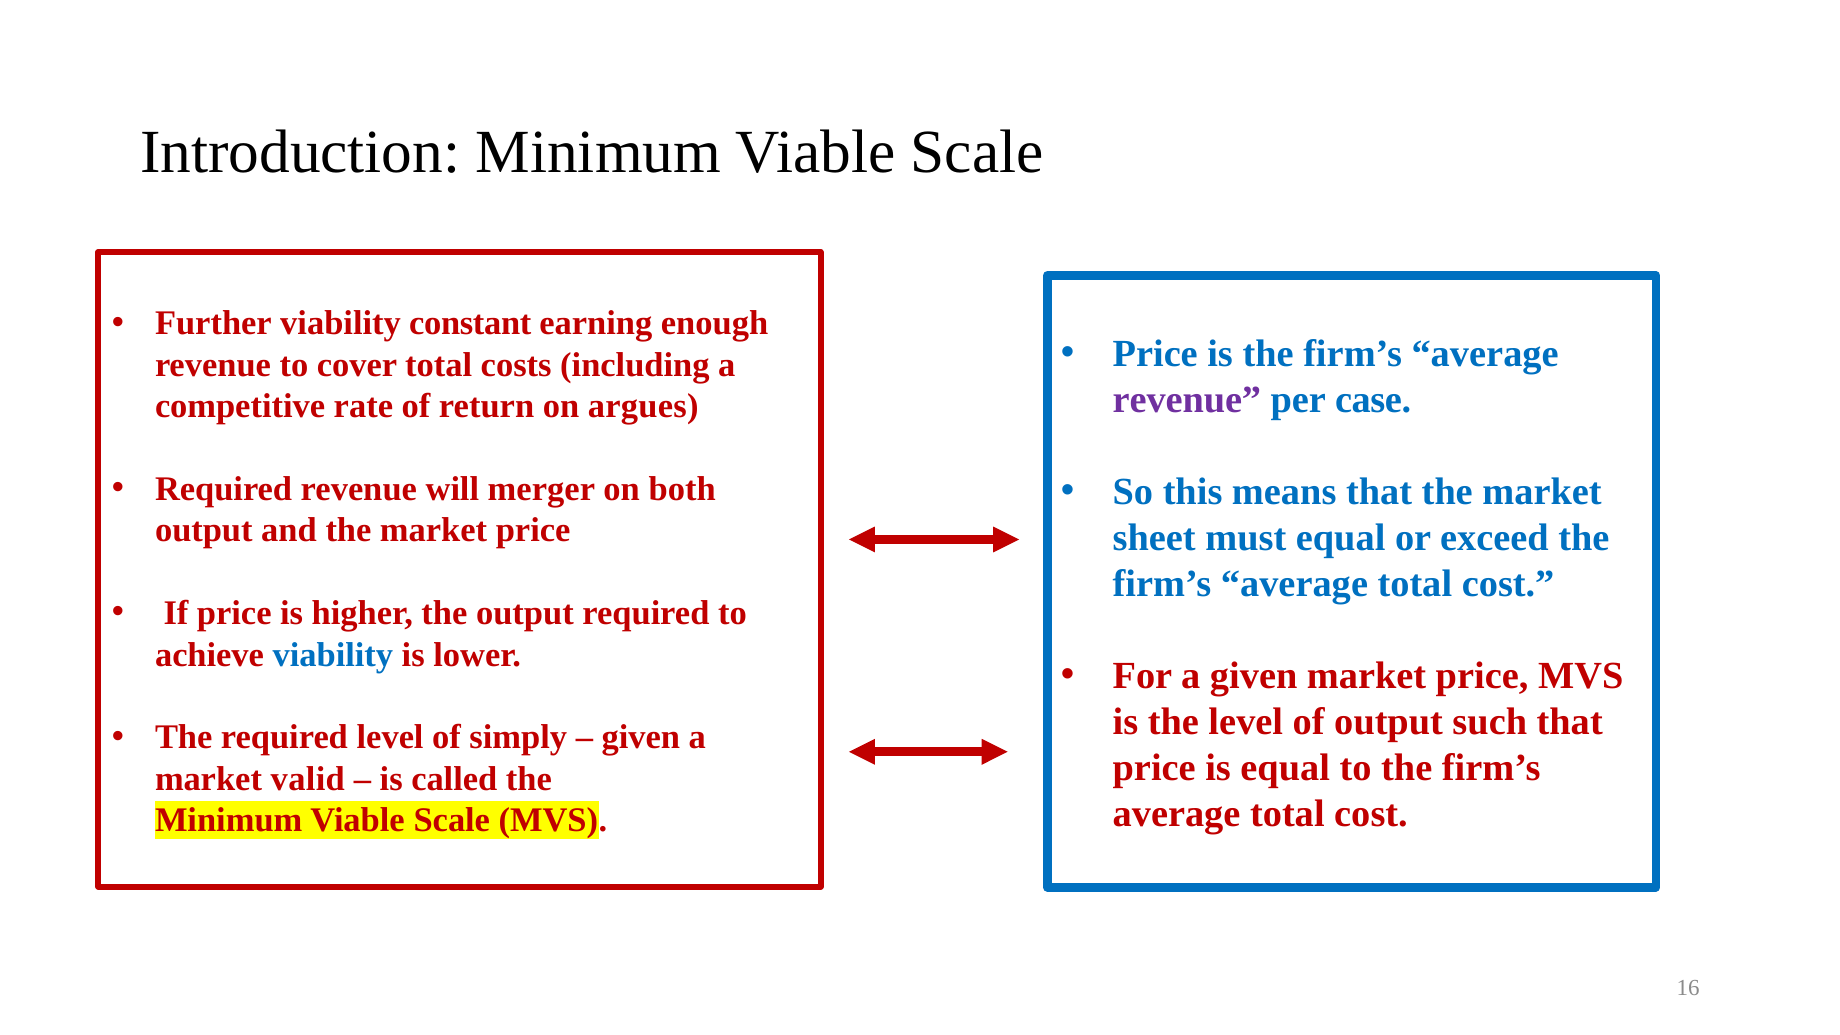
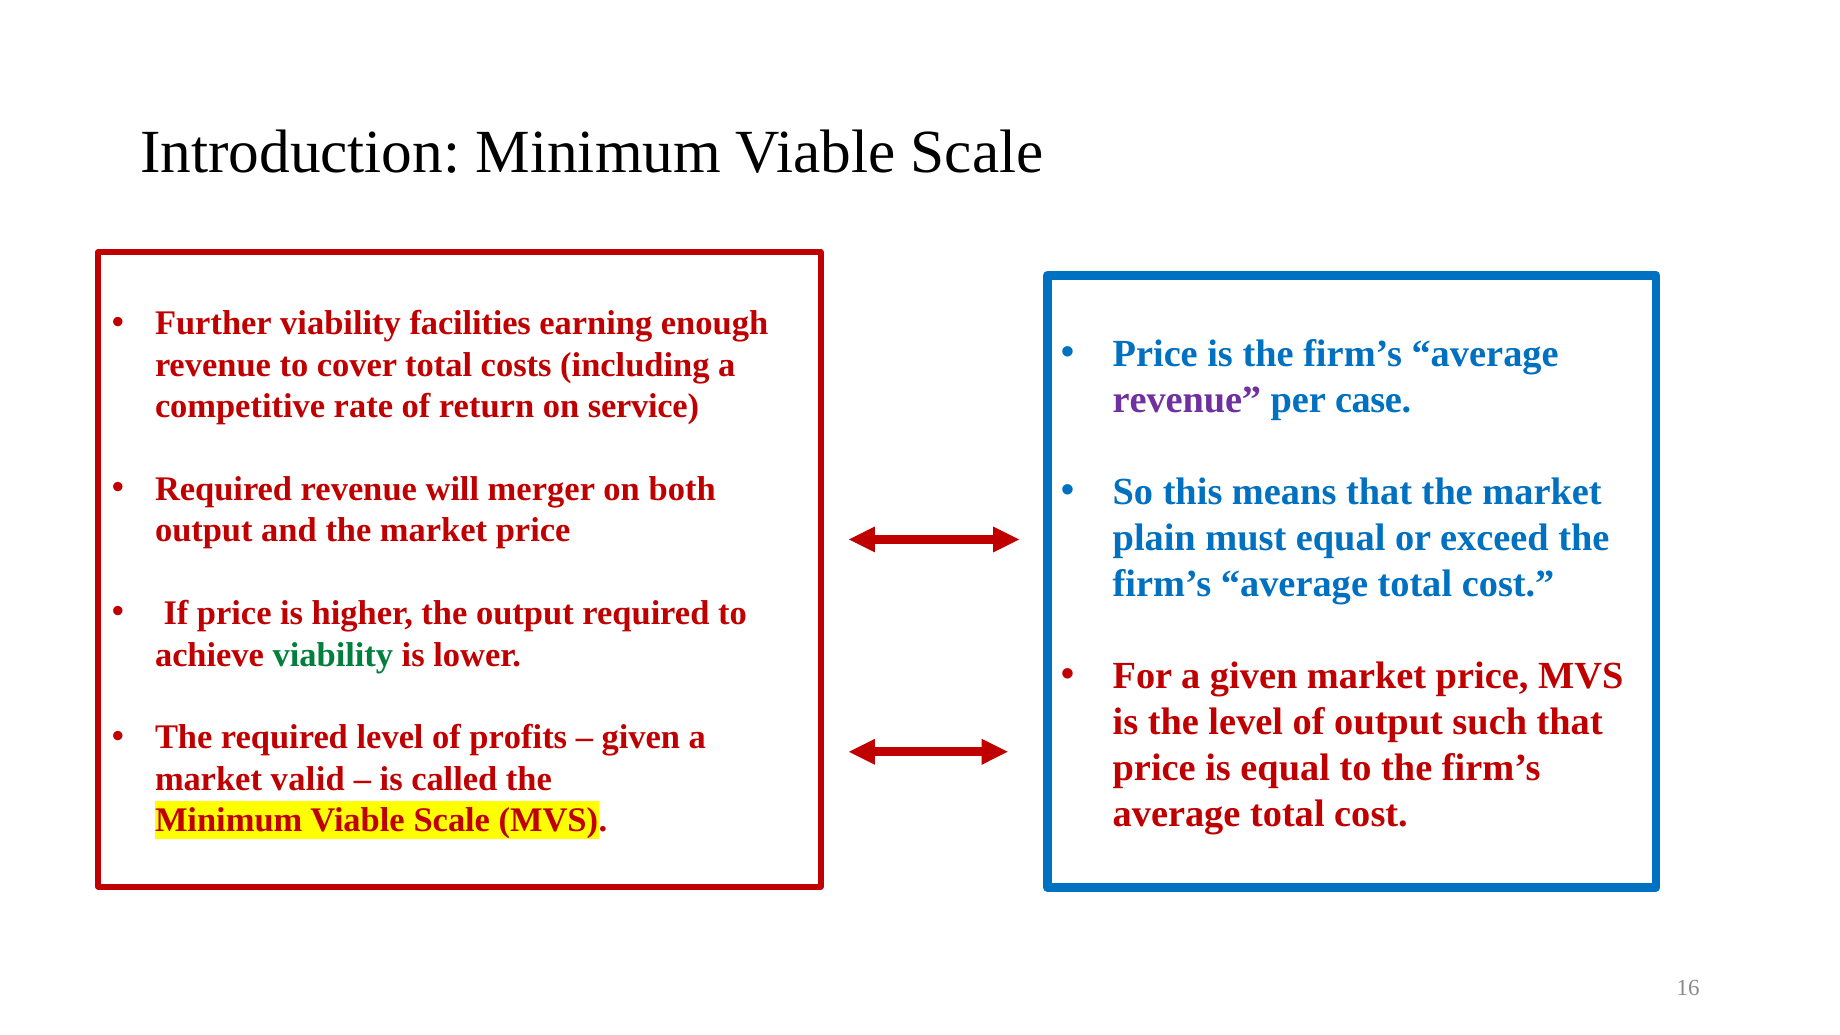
constant: constant -> facilities
argues: argues -> service
sheet: sheet -> plain
viability at (333, 655) colour: blue -> green
simply: simply -> profits
